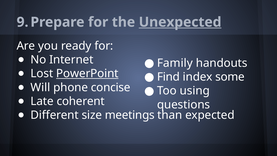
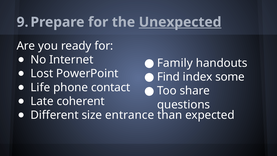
PowerPoint underline: present -> none
Will: Will -> Life
concise: concise -> contact
using: using -> share
meetings: meetings -> entrance
